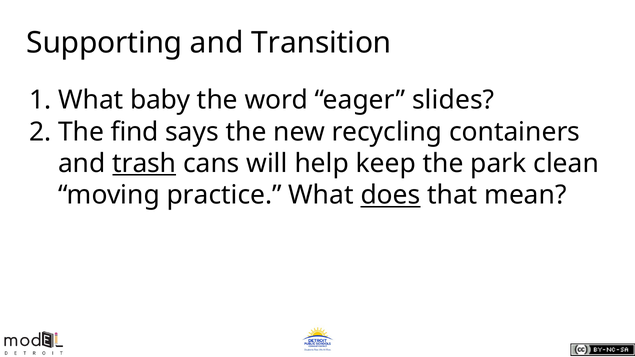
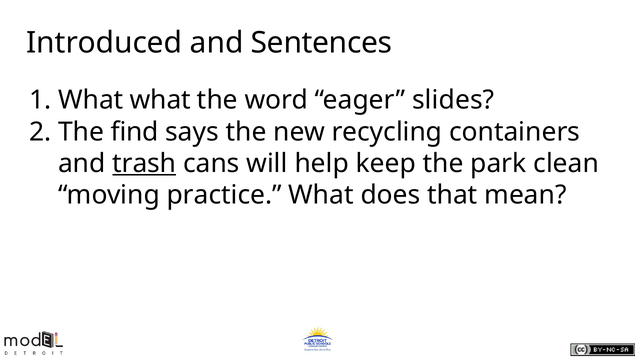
Supporting: Supporting -> Introduced
Transition: Transition -> Sentences
What baby: baby -> what
does underline: present -> none
